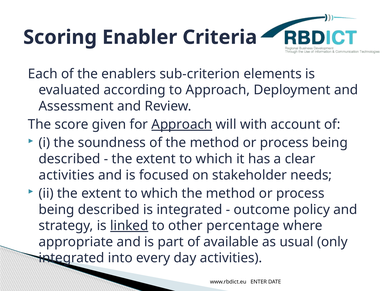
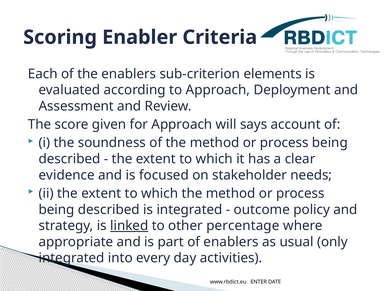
Approach at (182, 124) underline: present -> none
with: with -> says
activities at (67, 175): activities -> evidence
of available: available -> enablers
